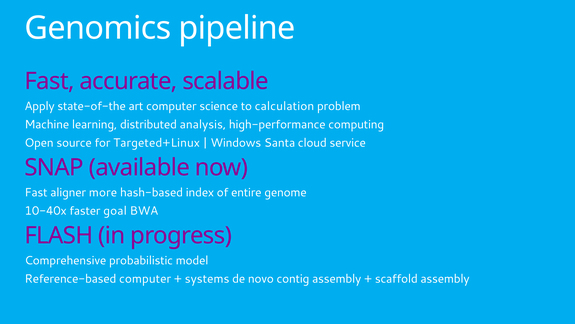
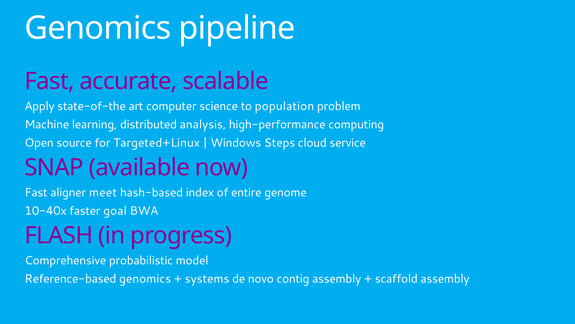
calculation: calculation -> population
Santa: Santa -> Steps
more: more -> meet
Reference-based computer: computer -> genomics
